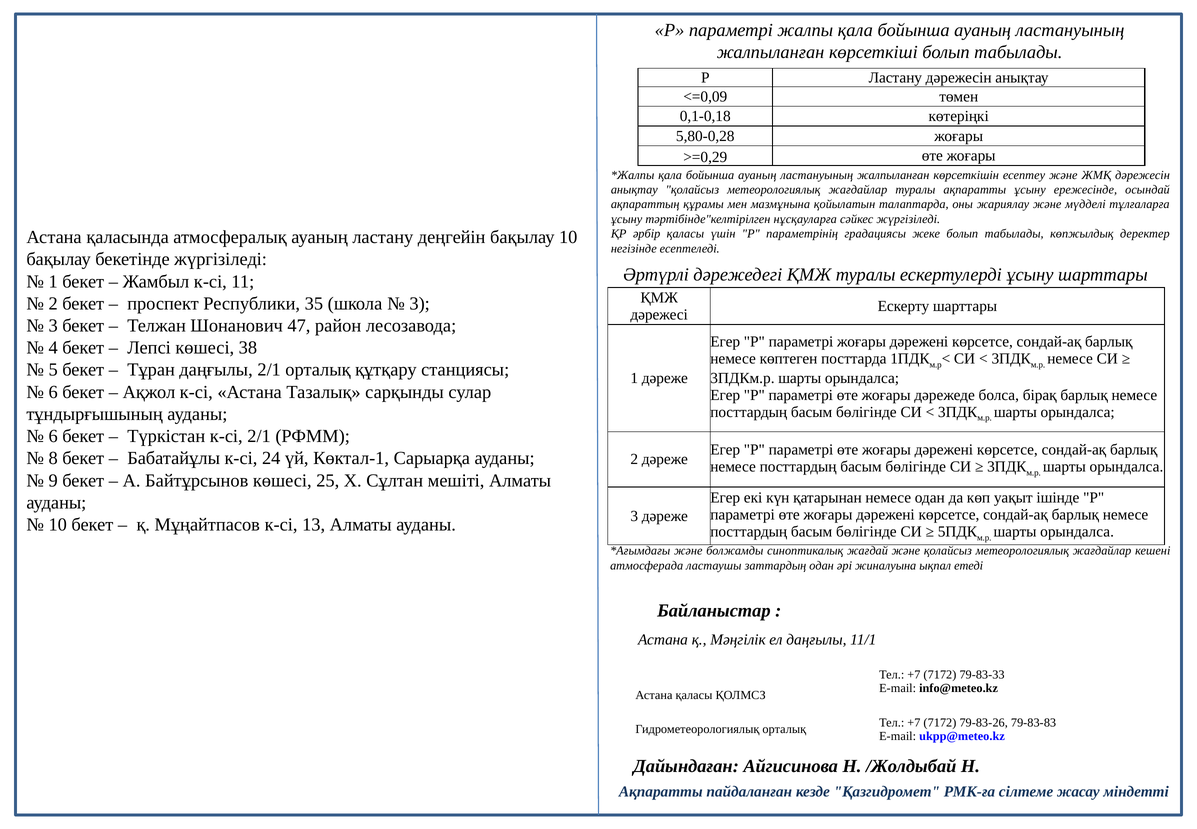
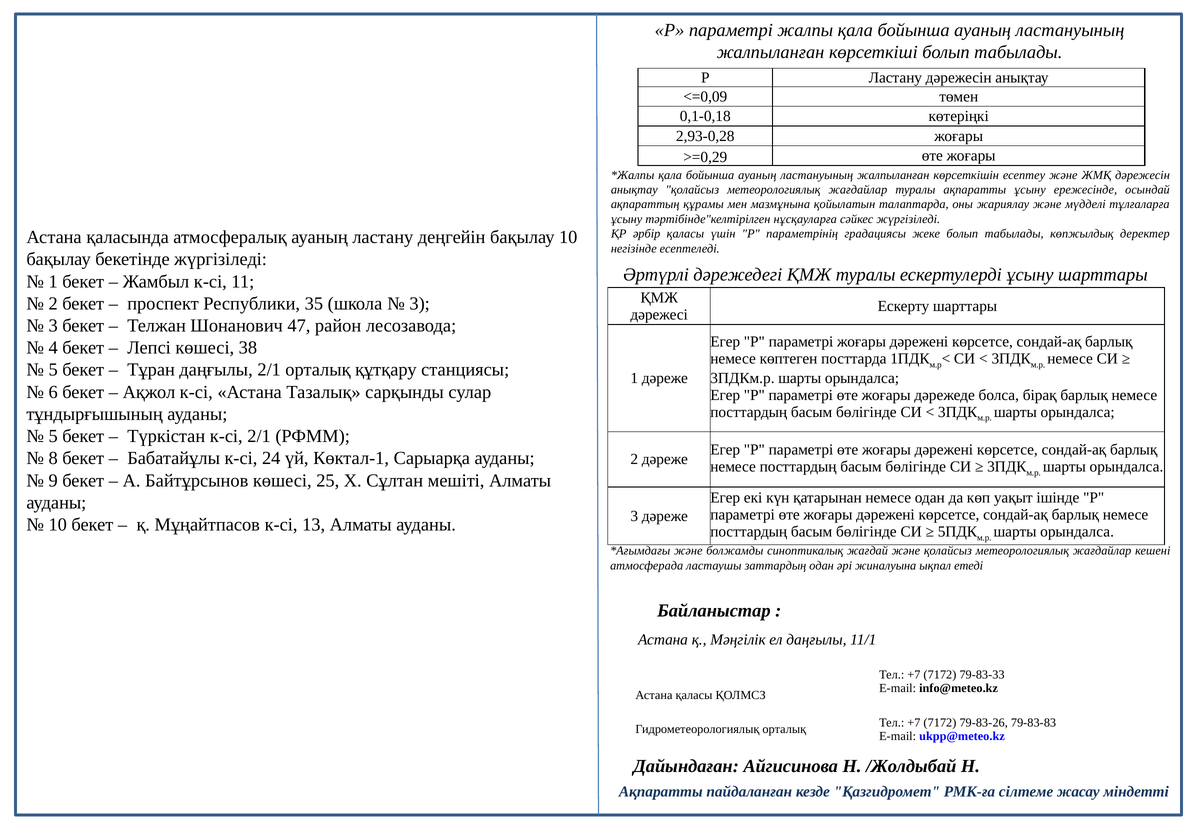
5,80-0,28: 5,80-0,28 -> 2,93-0,28
6 at (53, 436): 6 -> 5
